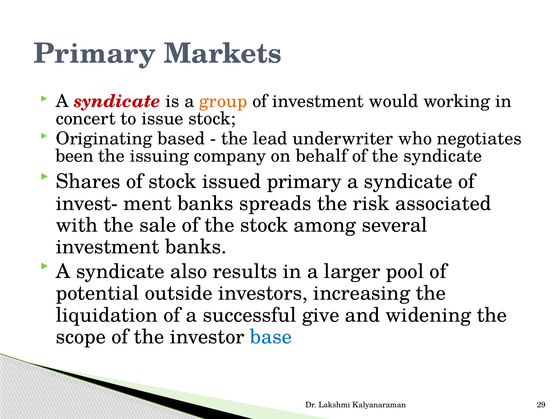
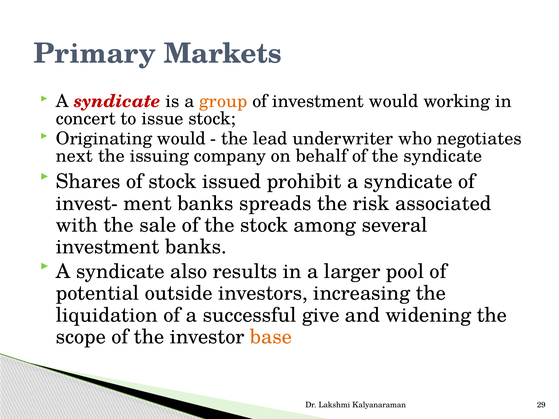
Originating based: based -> would
been: been -> next
issued primary: primary -> prohibit
base colour: blue -> orange
